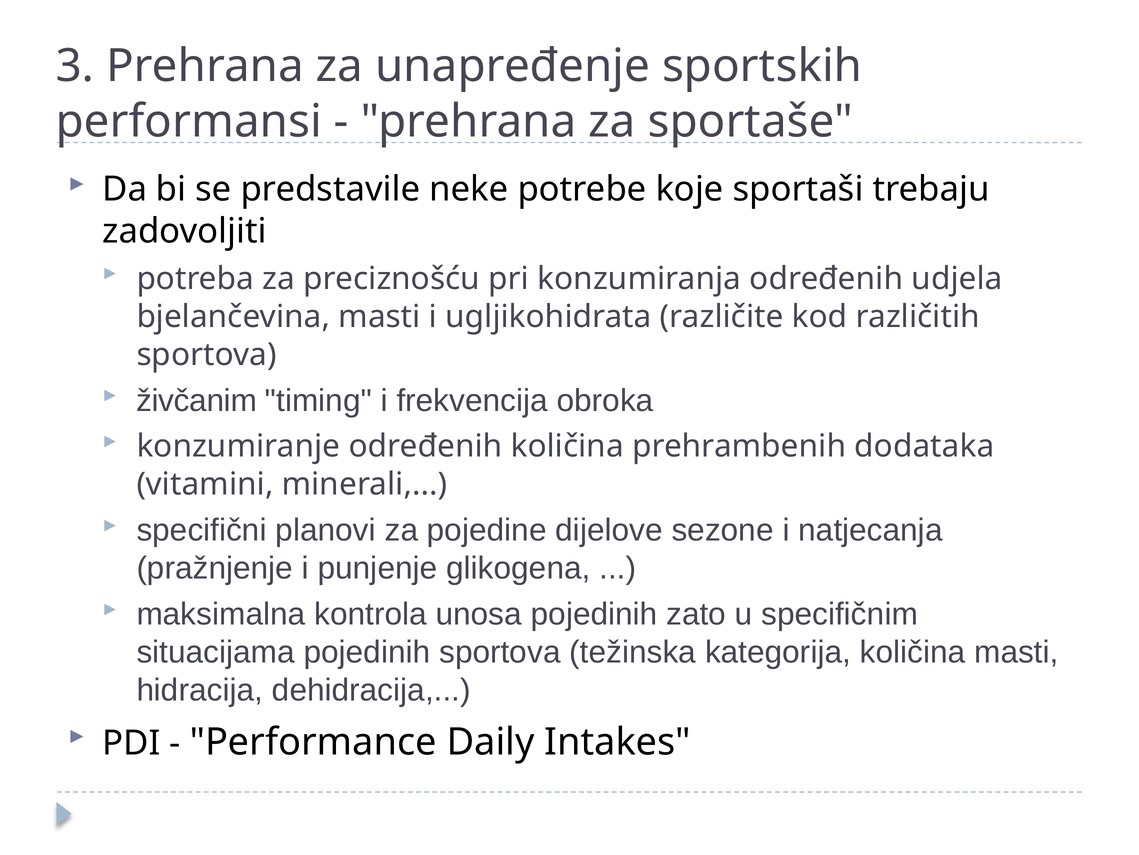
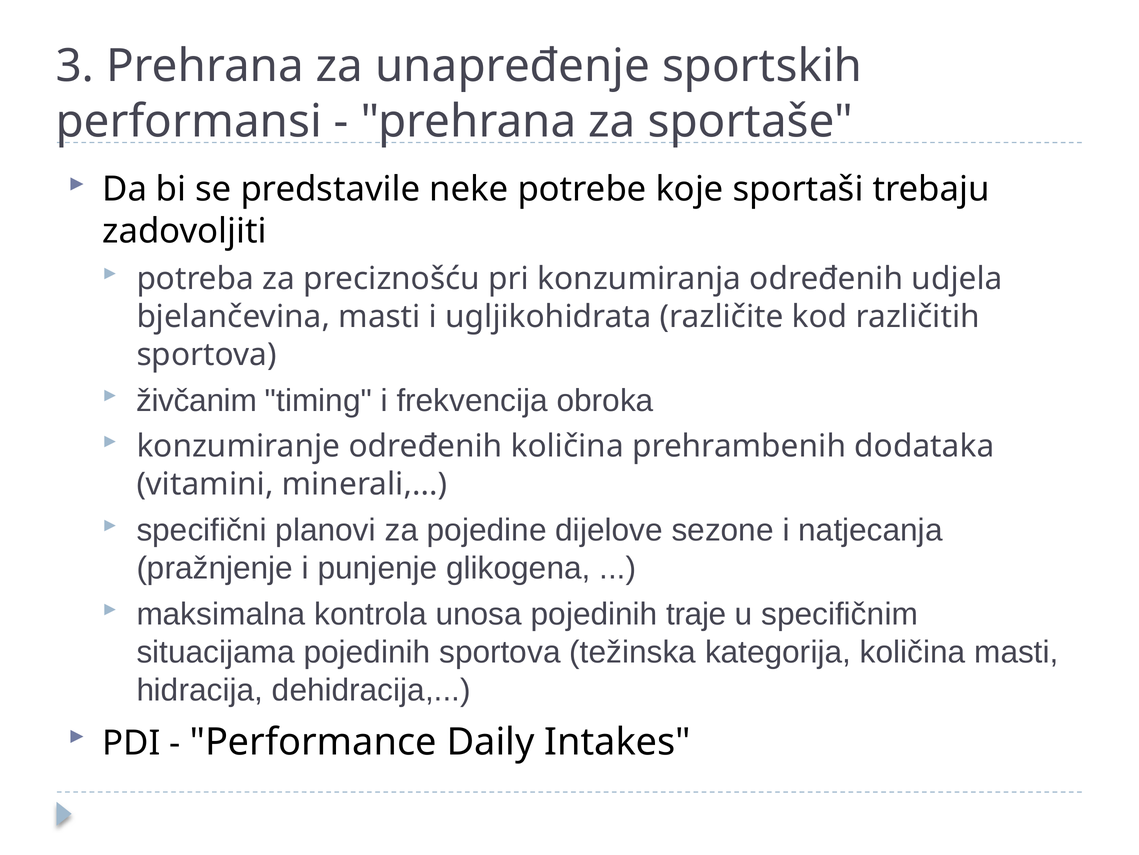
zato: zato -> traje
